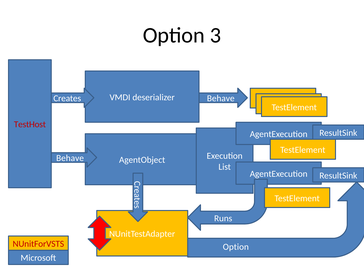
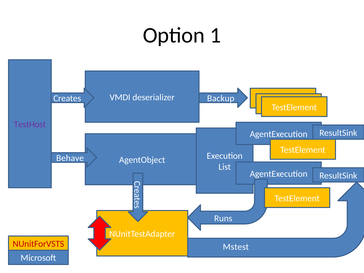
3: 3 -> 1
deserializer Behave: Behave -> Backup
TestHost colour: red -> purple
Option at (236, 247): Option -> Mstest
